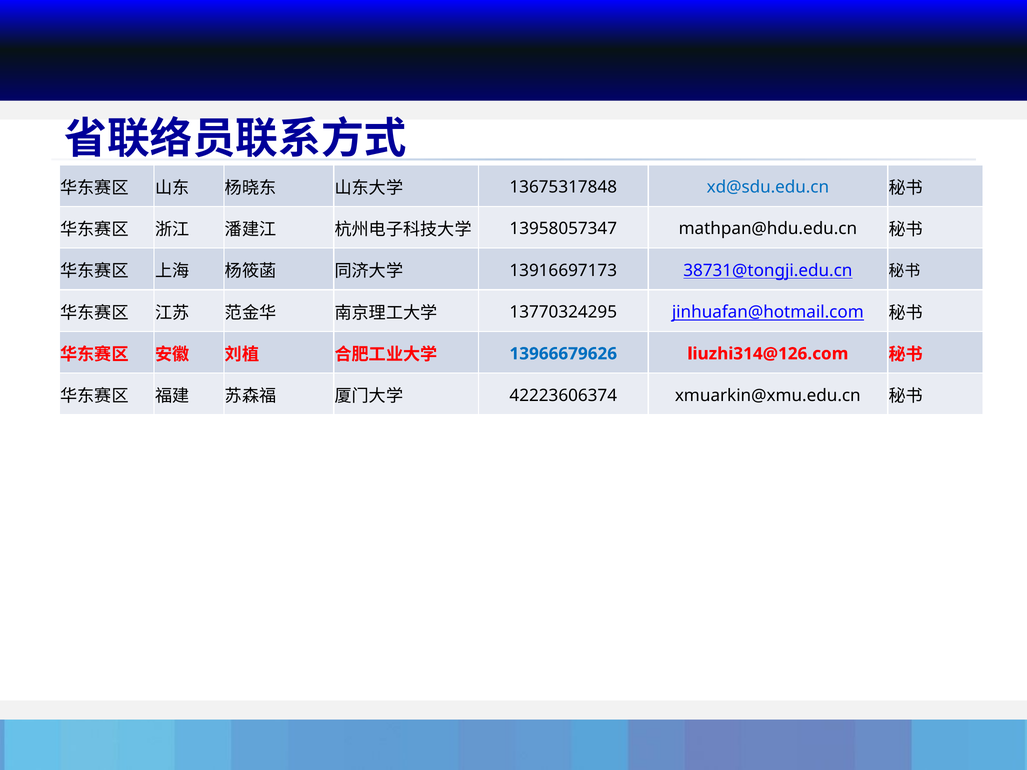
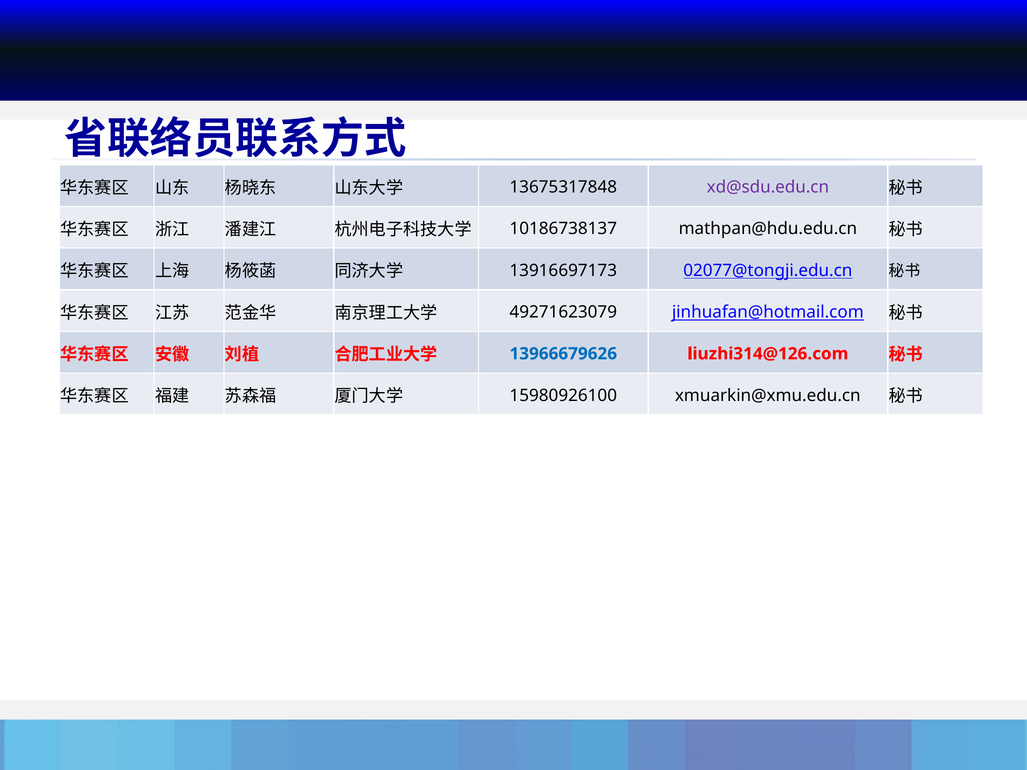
xd@sdu.edu.cn colour: blue -> purple
13958057347: 13958057347 -> 10186738137
38731@tongji.edu.cn: 38731@tongji.edu.cn -> 02077@tongji.edu.cn
13770324295: 13770324295 -> 49271623079
42223606374: 42223606374 -> 15980926100
